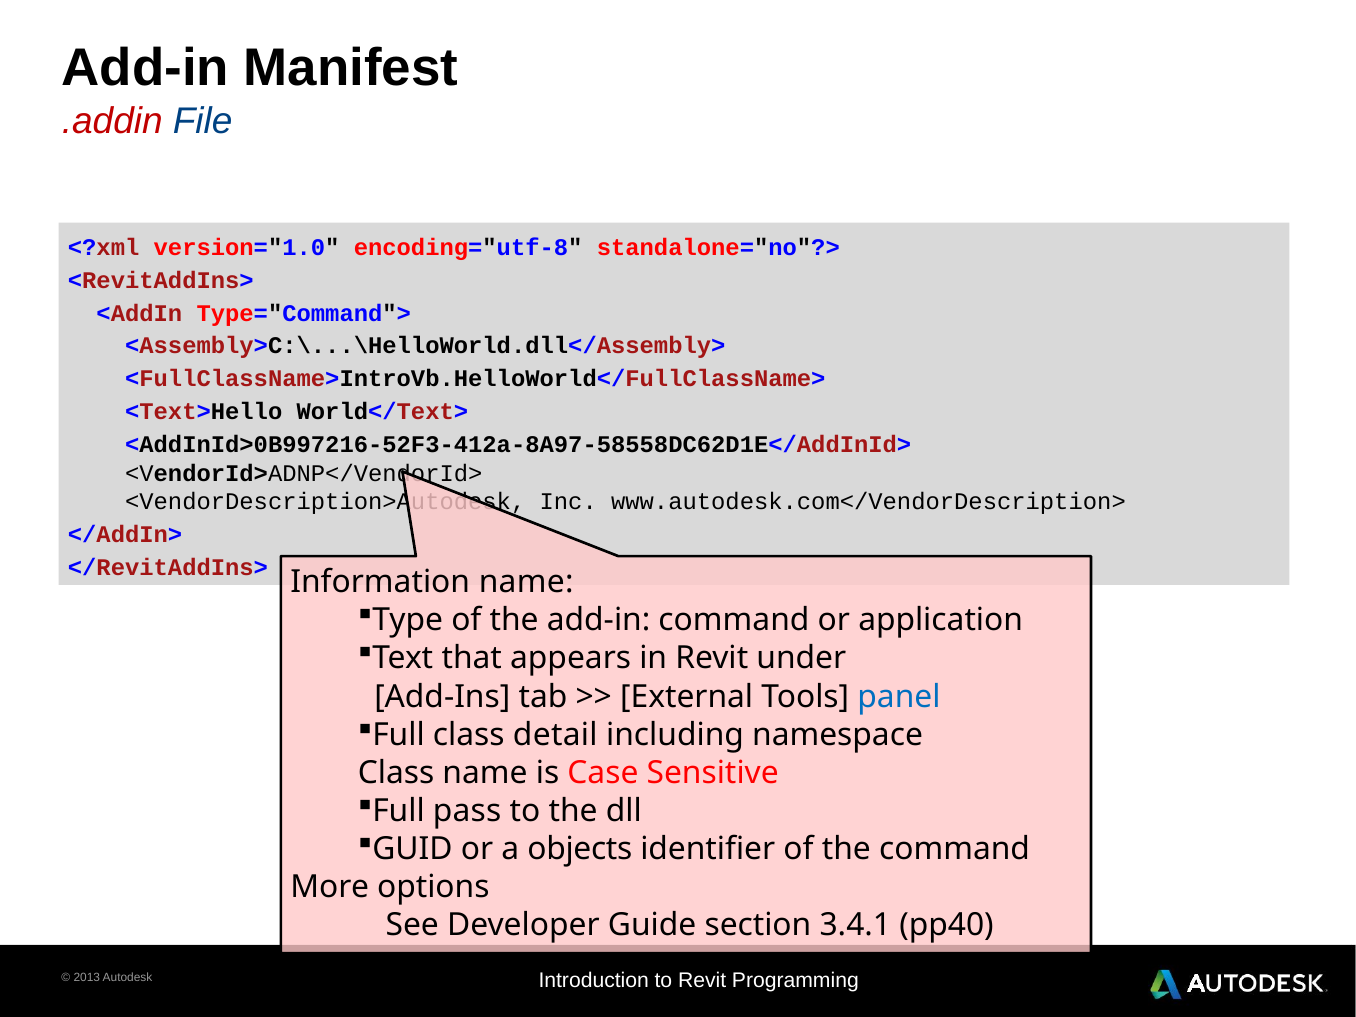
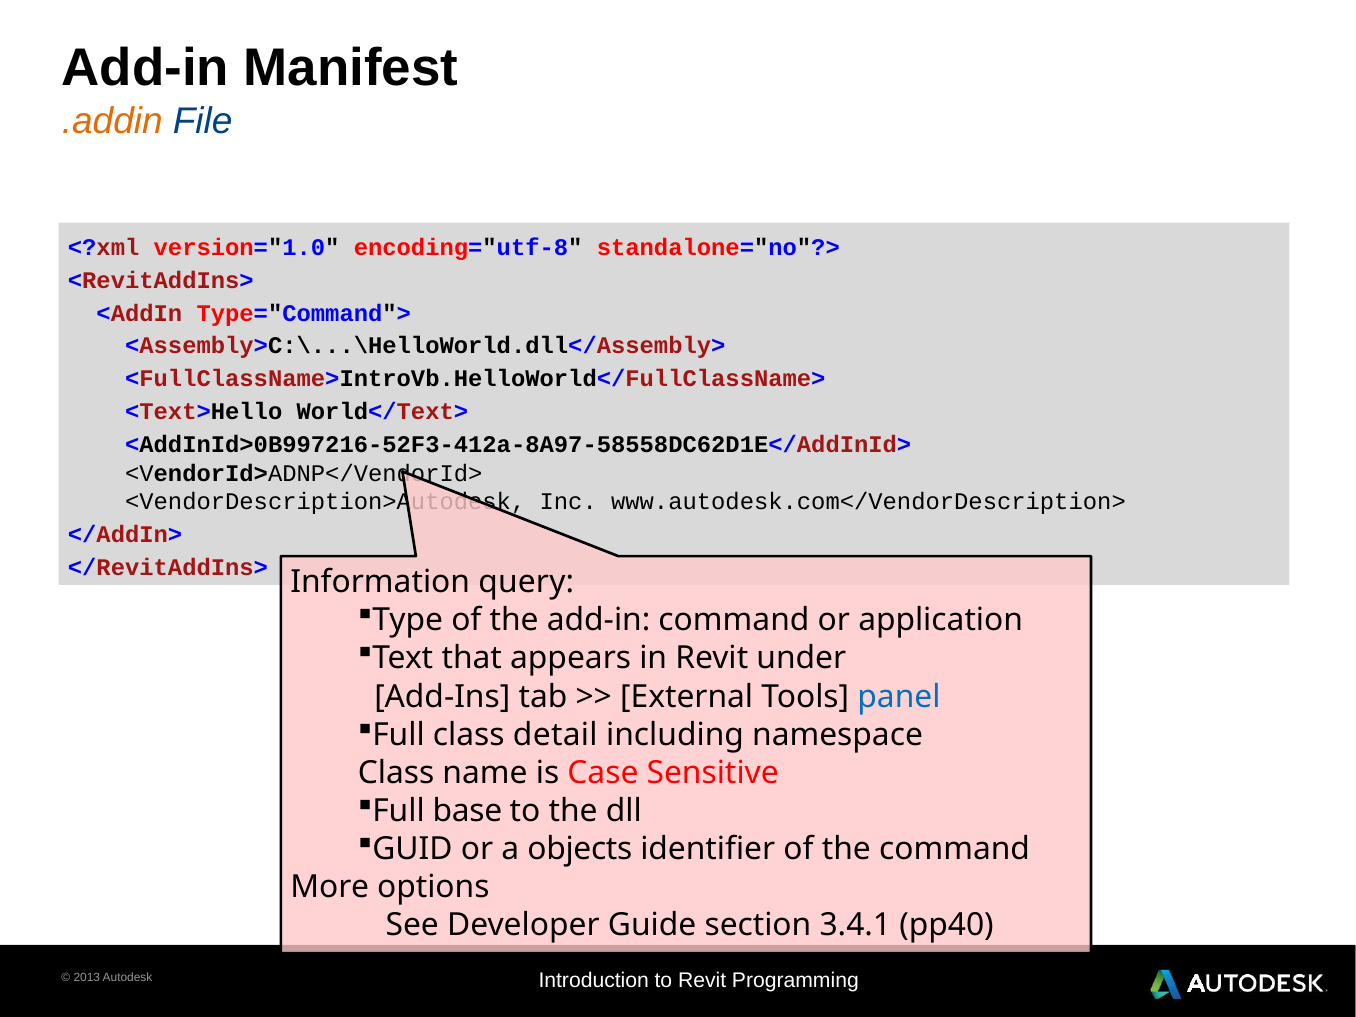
.addin colour: red -> orange
Information name: name -> query
pass: pass -> base
